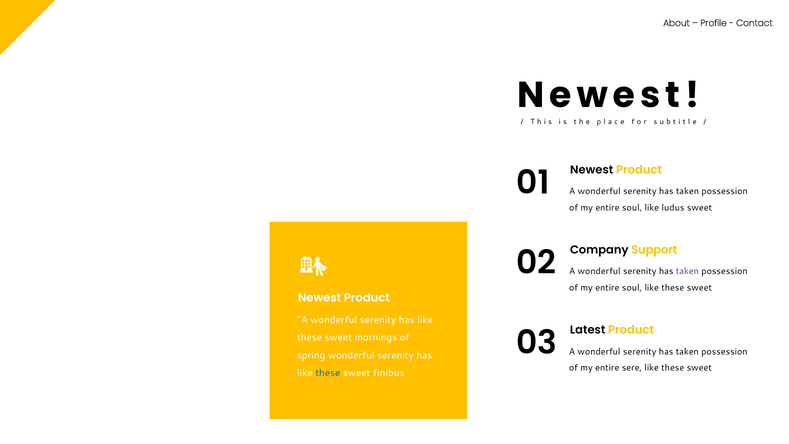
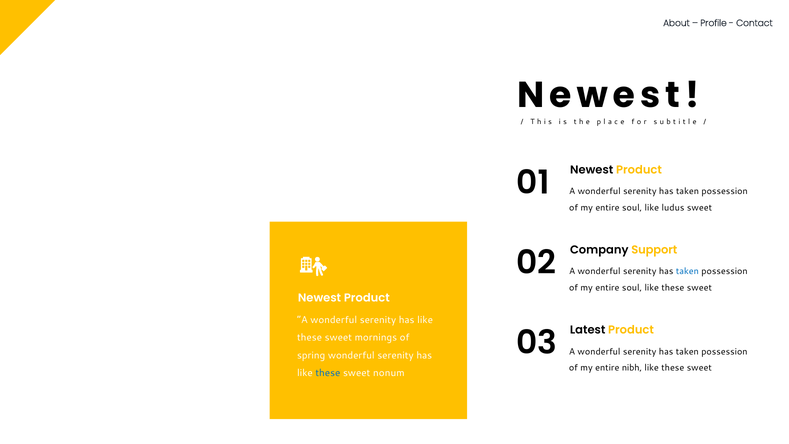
taken at (687, 271) colour: purple -> blue
sere: sere -> nibh
finibus: finibus -> nonum
